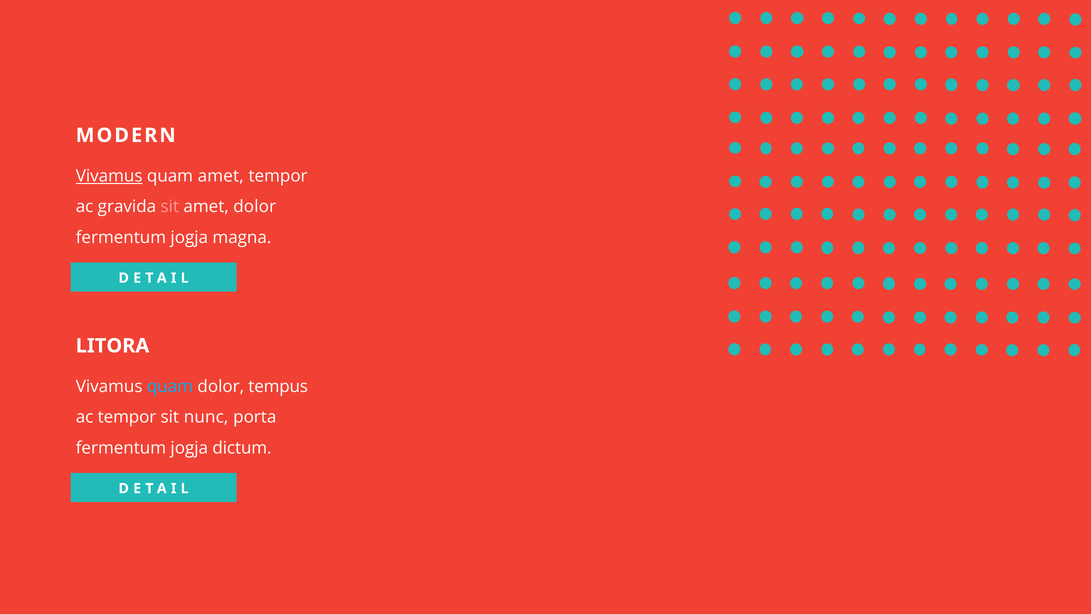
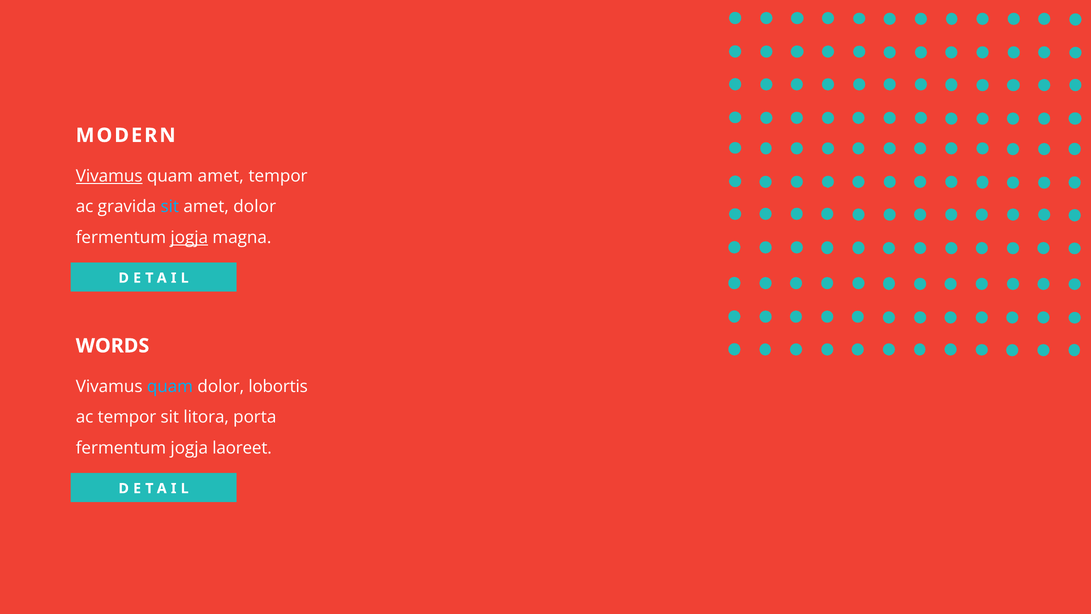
sit at (170, 207) colour: pink -> light blue
jogja at (189, 237) underline: none -> present
LITORA: LITORA -> WORDS
tempus: tempus -> lobortis
nunc: nunc -> litora
dictum: dictum -> laoreet
